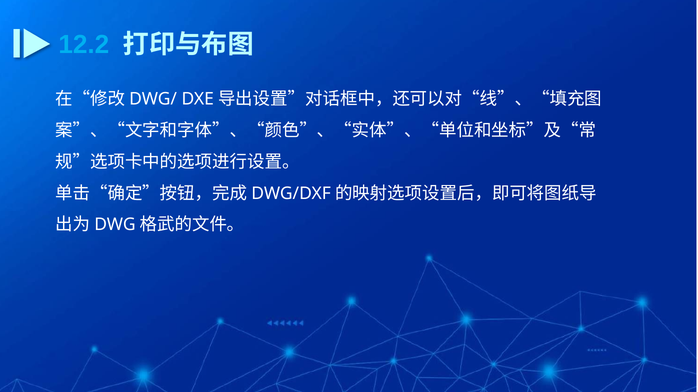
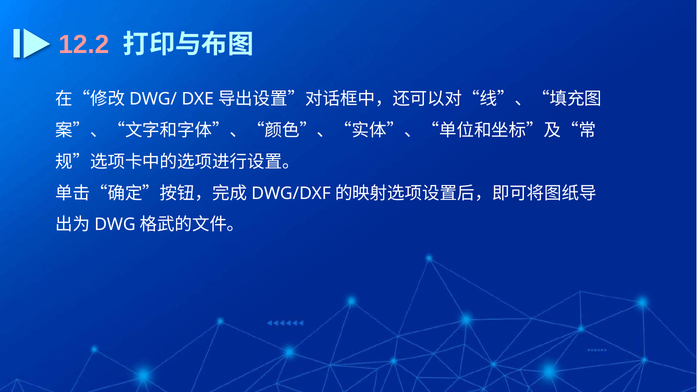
12.2 colour: light blue -> pink
